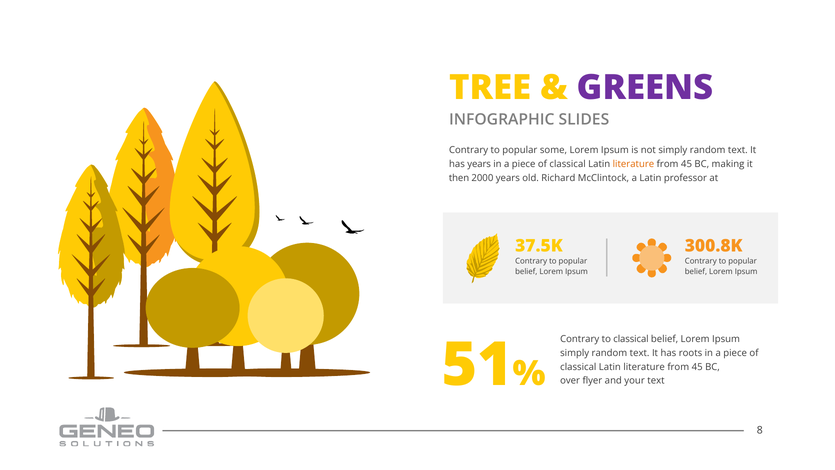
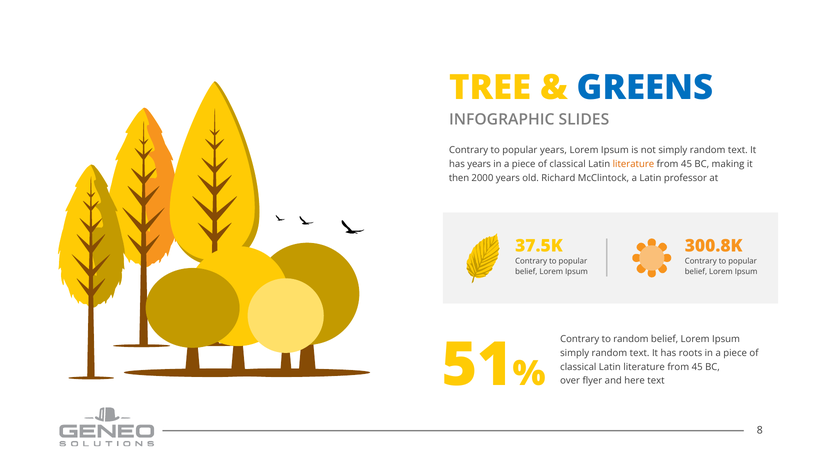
GREENS colour: purple -> blue
popular some: some -> years
to classical: classical -> random
your: your -> here
